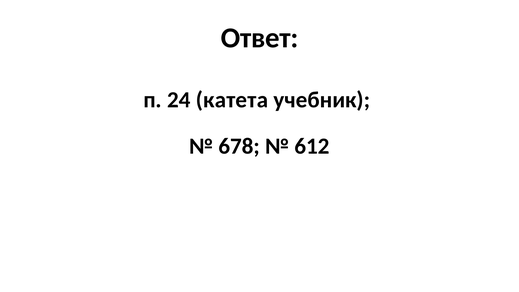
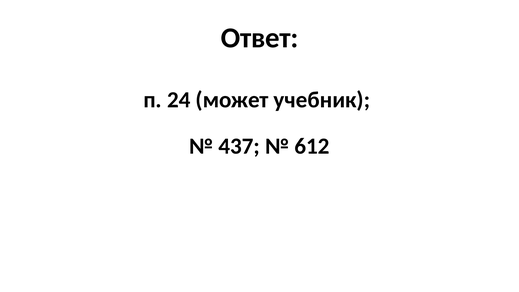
катета: катета -> может
678: 678 -> 437
